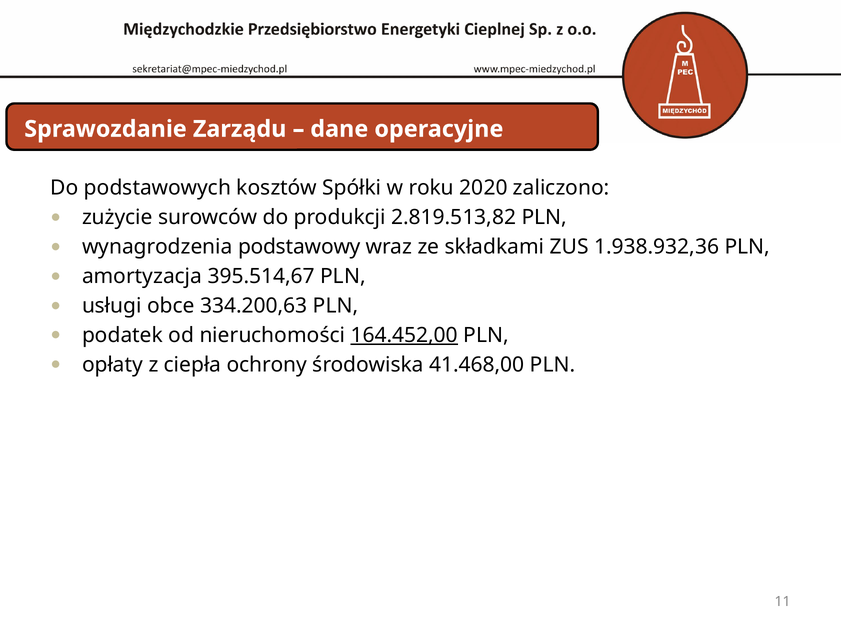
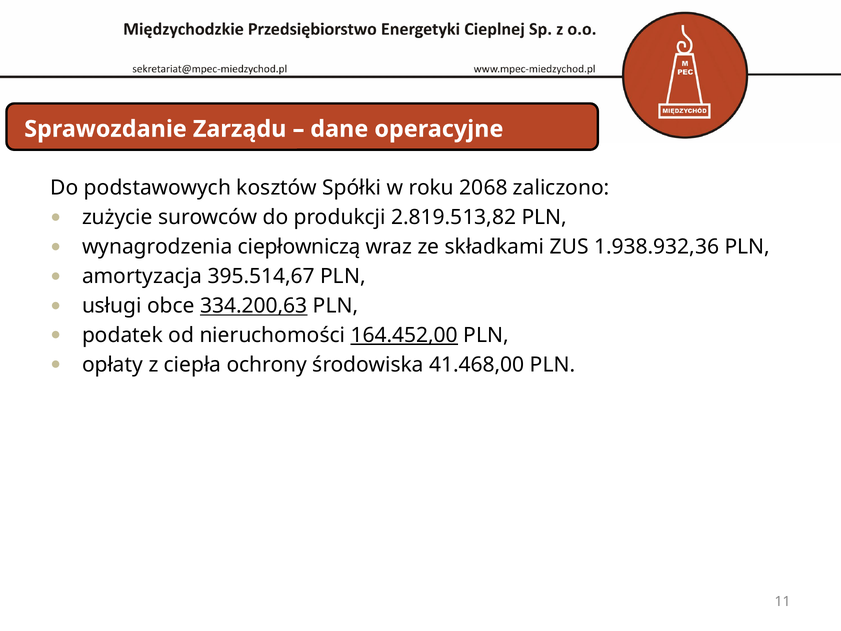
2020: 2020 -> 2068
podstawowy: podstawowy -> ciepłowniczą
334.200,63 underline: none -> present
